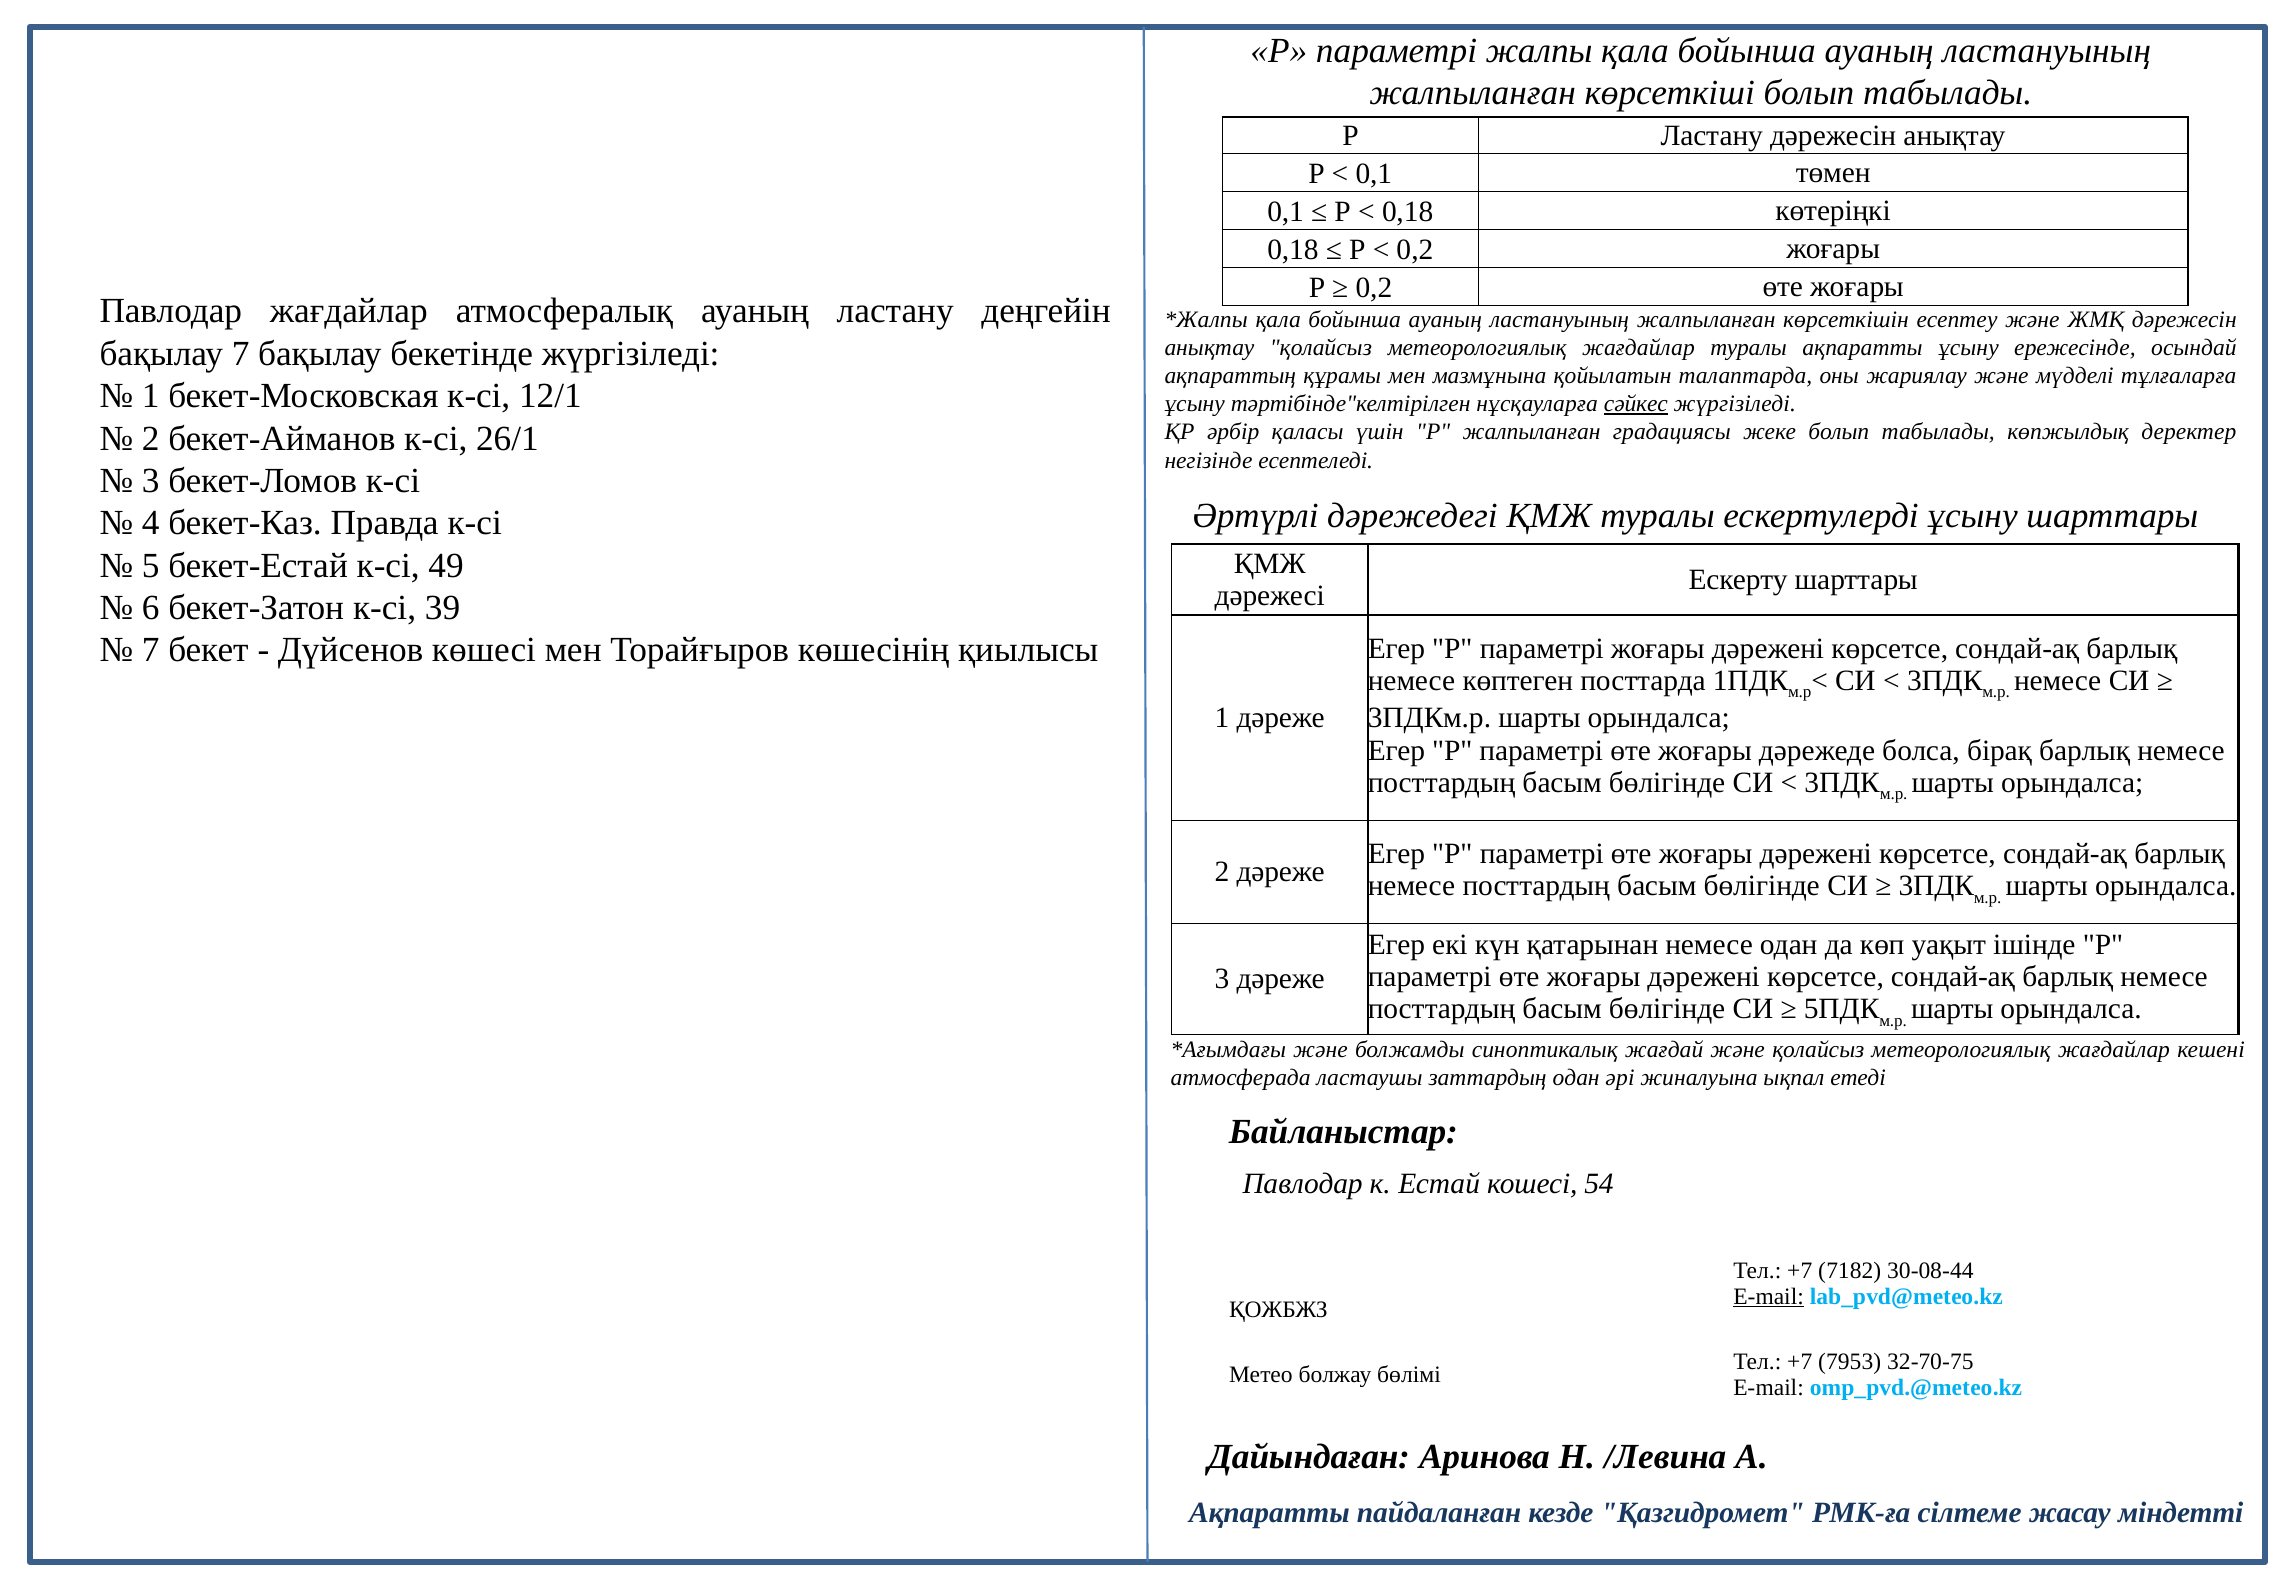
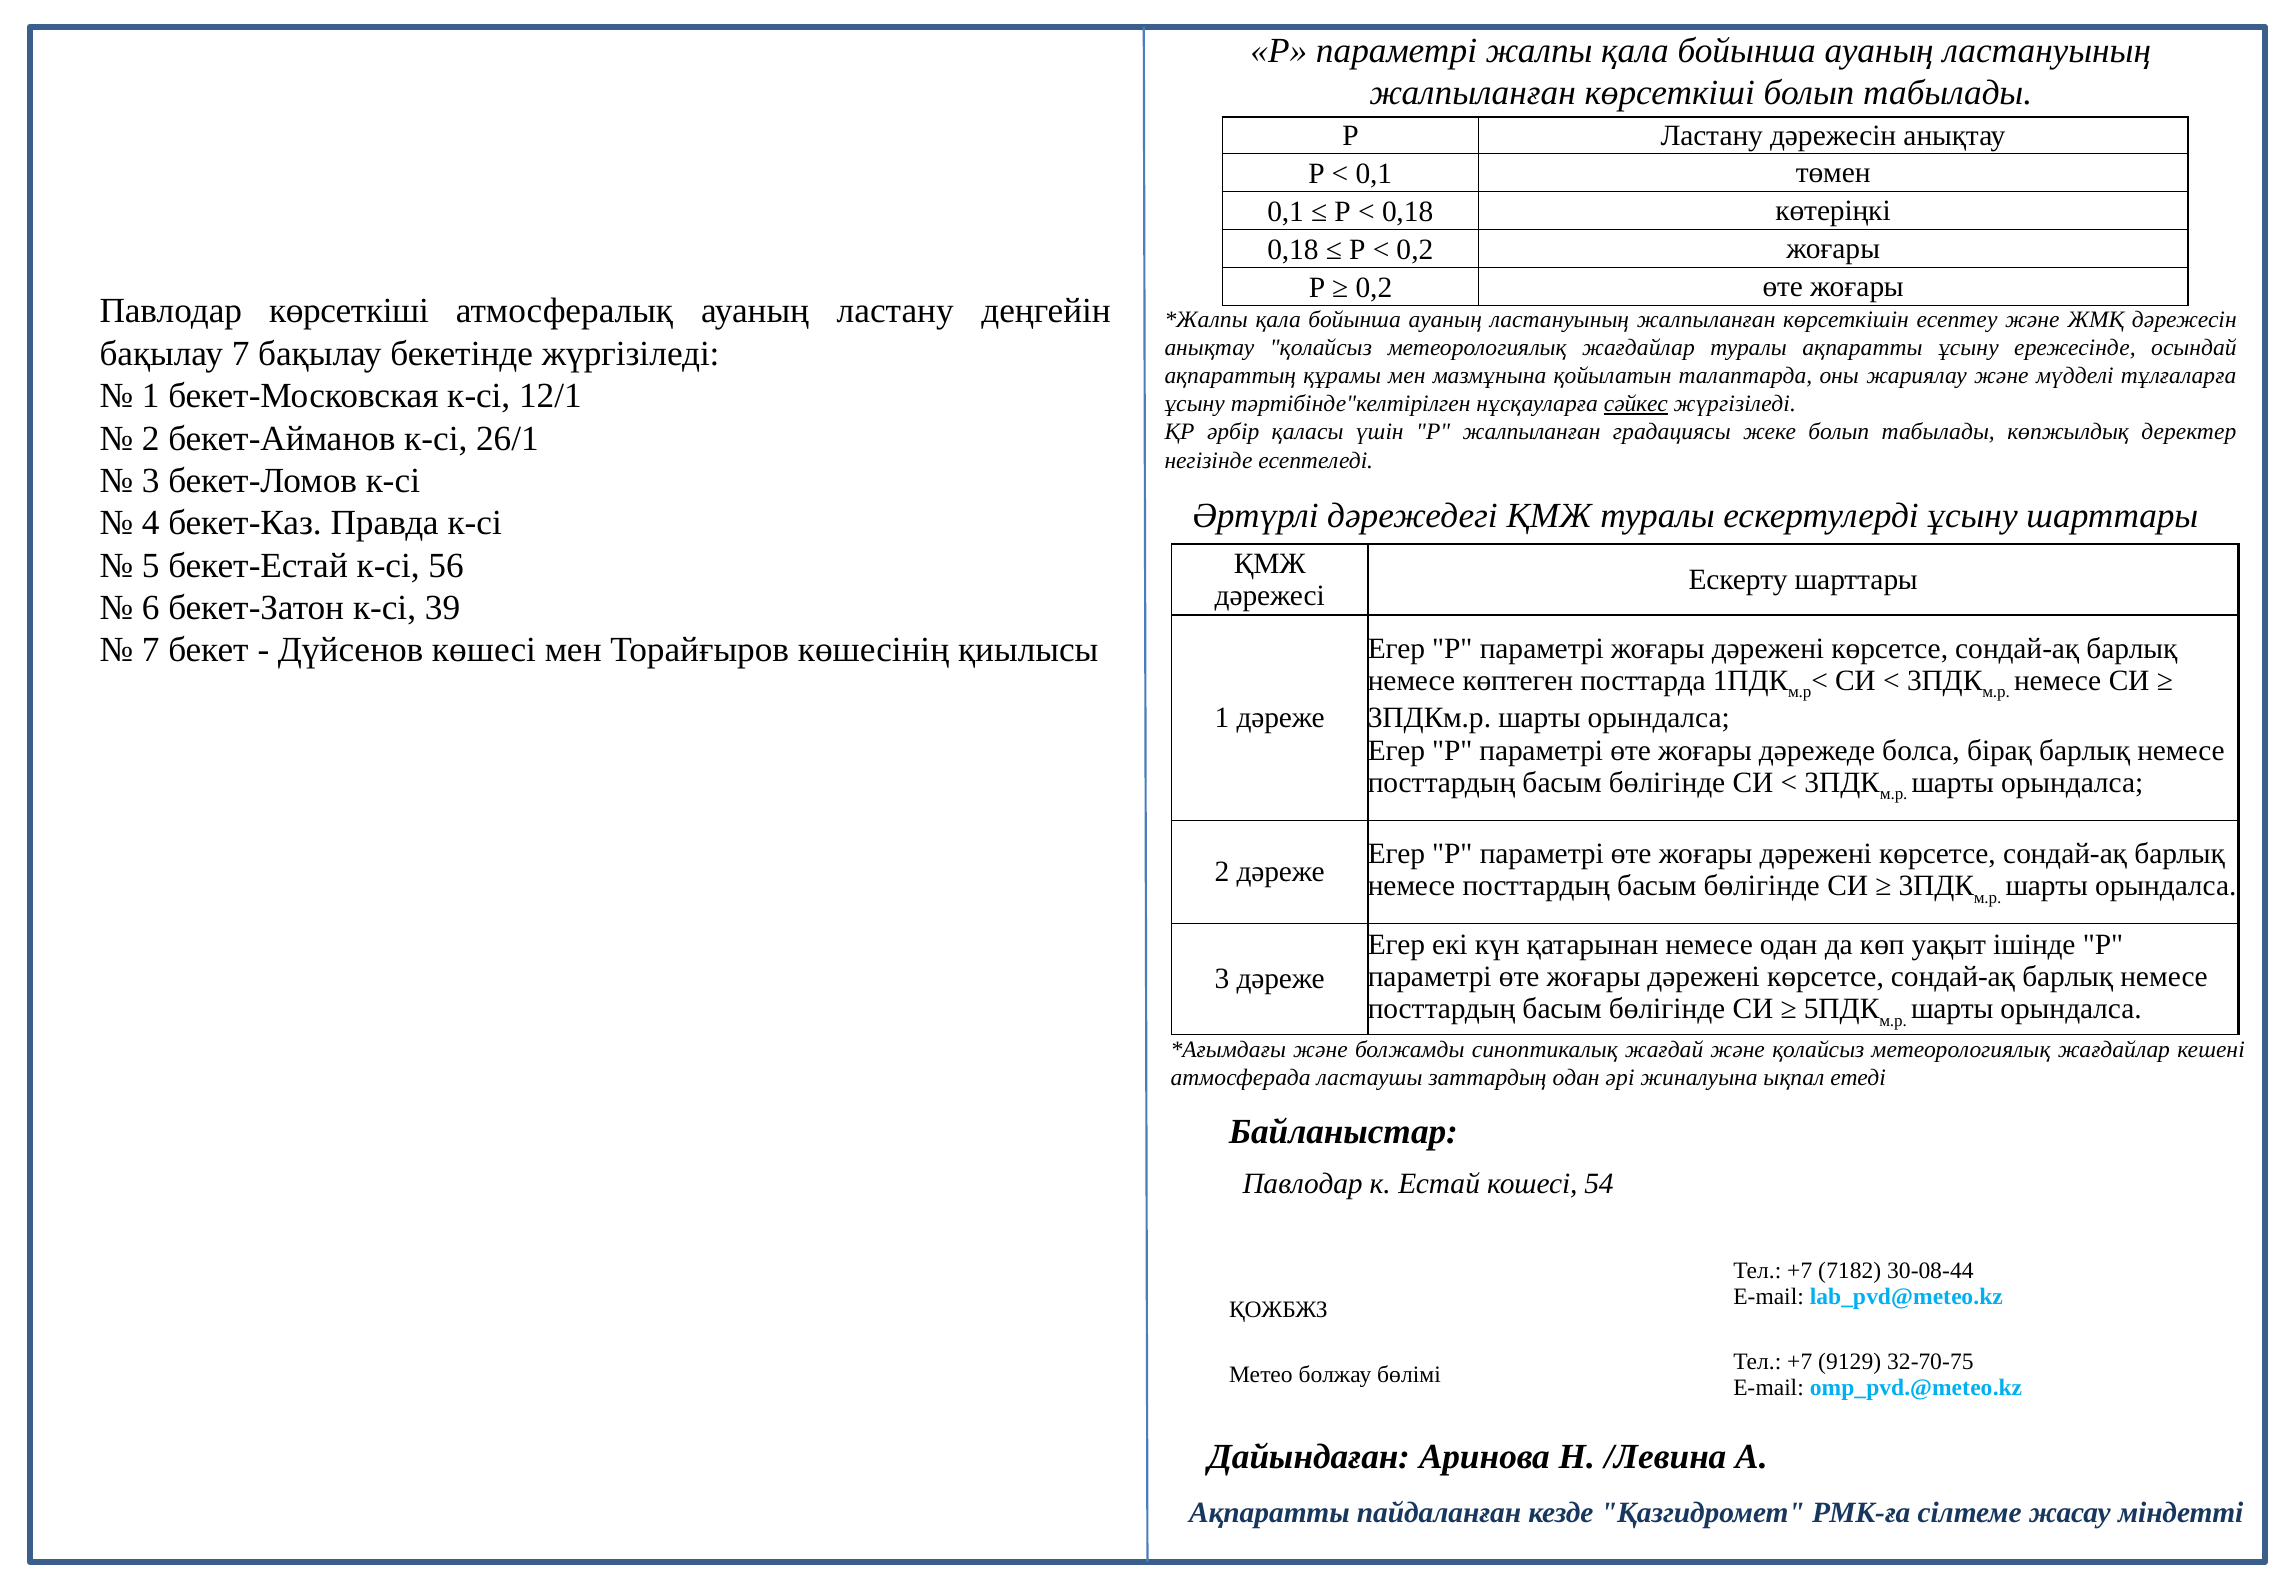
Павлодар жағдайлар: жағдайлар -> көрсеткіші
49: 49 -> 56
E-mail at (1769, 1296) underline: present -> none
7953: 7953 -> 9129
